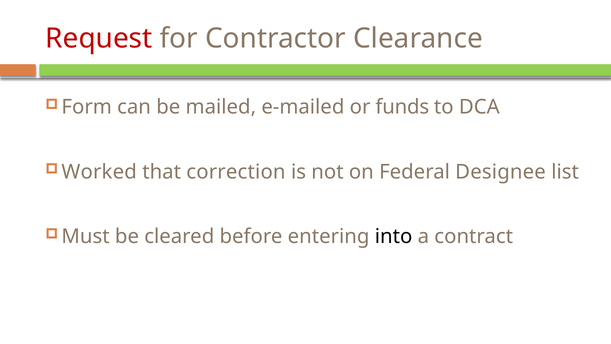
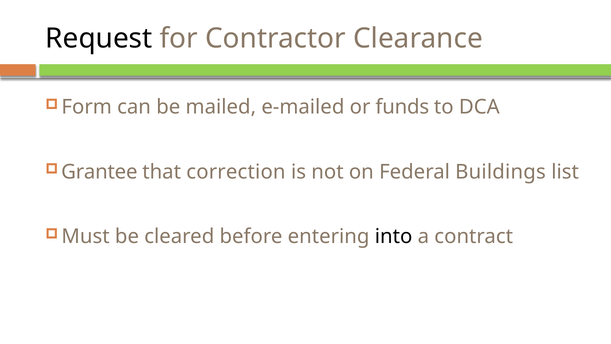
Request colour: red -> black
Worked: Worked -> Grantee
Designee: Designee -> Buildings
